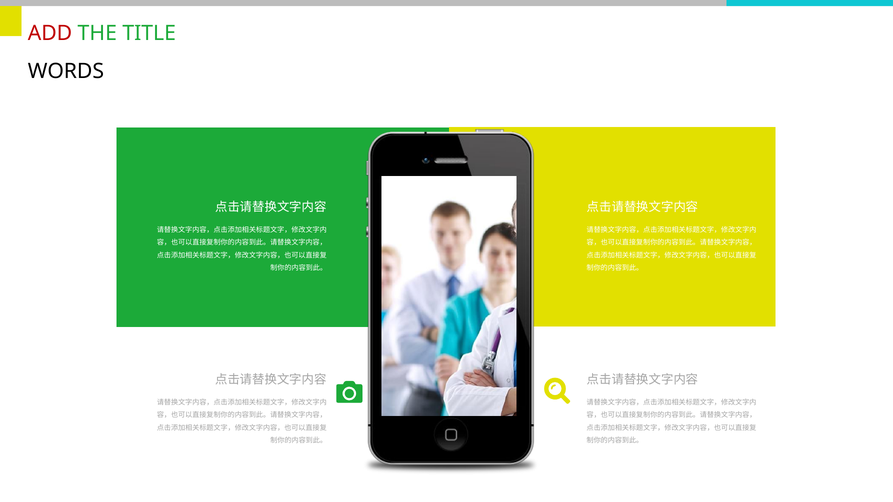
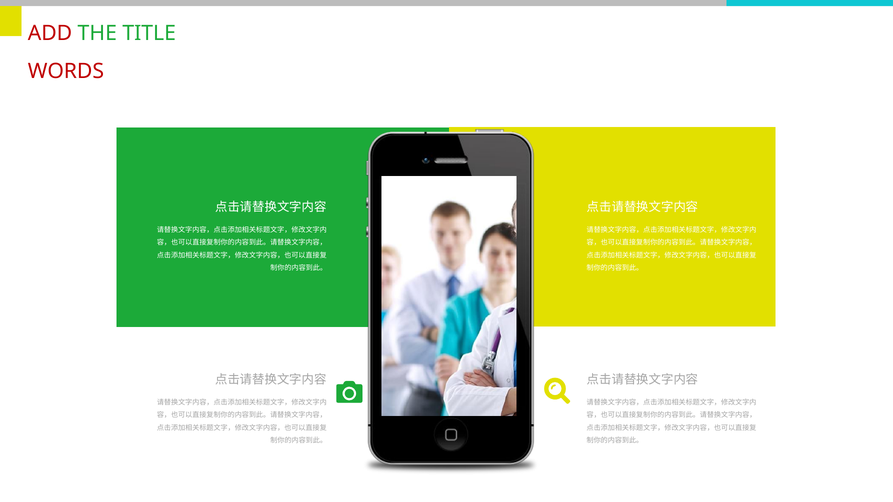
WORDS colour: black -> red
